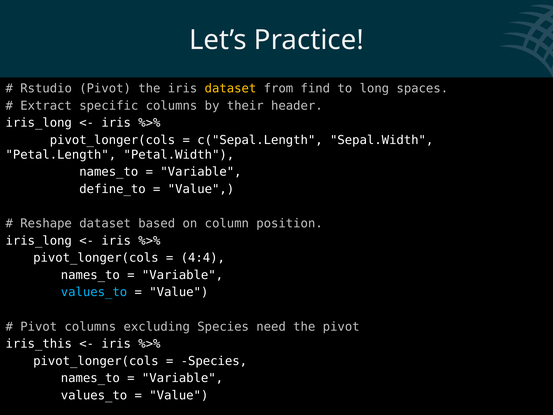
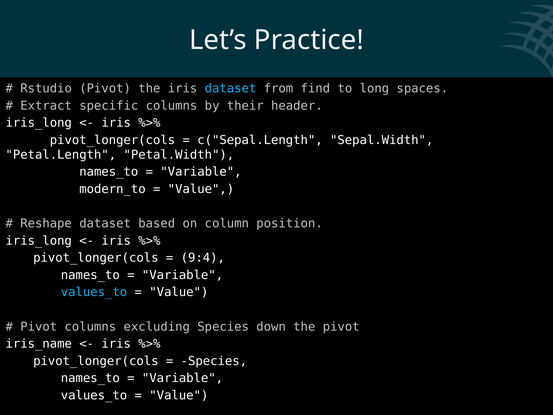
dataset at (230, 88) colour: yellow -> light blue
define_to: define_to -> modern_to
4:4: 4:4 -> 9:4
need: need -> down
iris_this: iris_this -> iris_name
